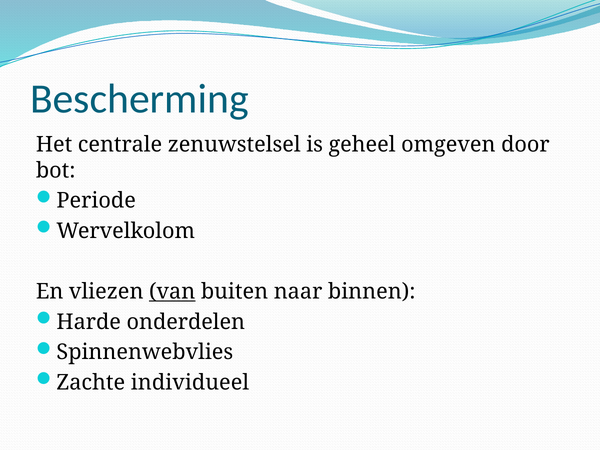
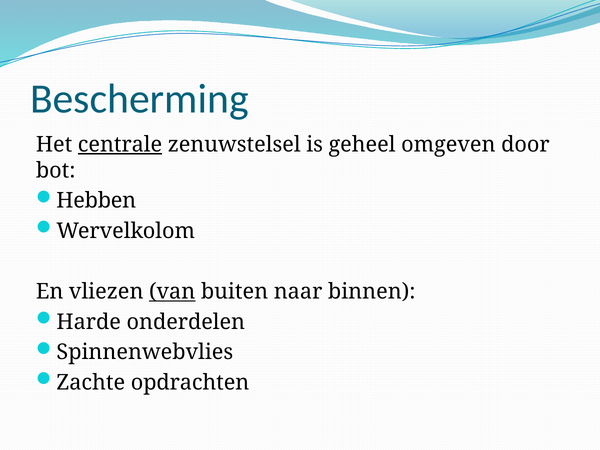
centrale underline: none -> present
Periode: Periode -> Hebben
individueel: individueel -> opdrachten
